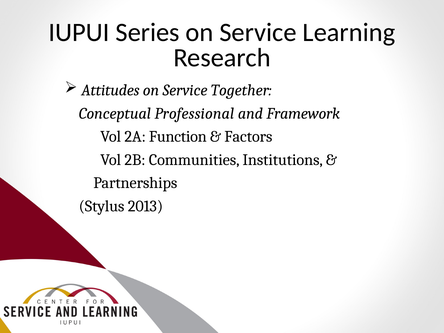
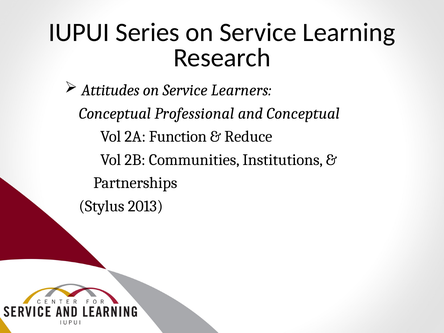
Together: Together -> Learners
and Framework: Framework -> Conceptual
Factors: Factors -> Reduce
